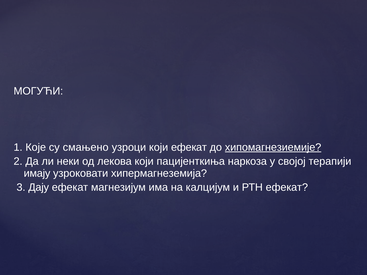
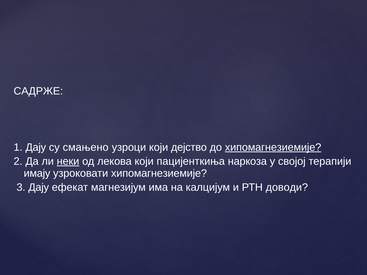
МОГУЋИ: МОГУЋИ -> САДРЖЕ
1 Које: Које -> Дају
који ефекат: ефекат -> дејство
неки underline: none -> present
узроковати хипермагнеземија: хипермагнеземија -> хипомагнезиемије
РТН ефекат: ефекат -> доводи
